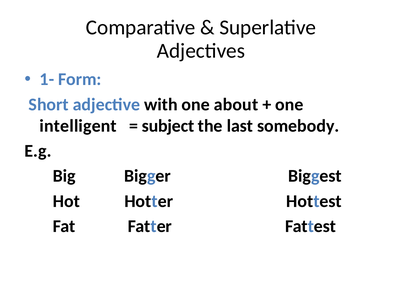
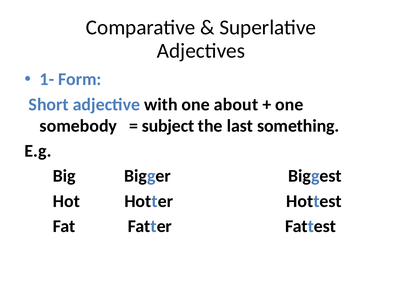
intelligent: intelligent -> somebody
somebody: somebody -> something
